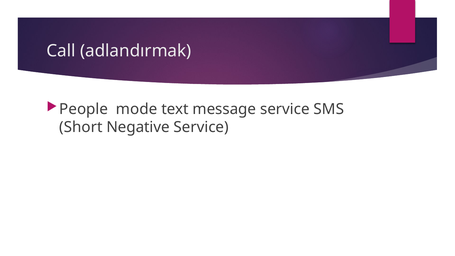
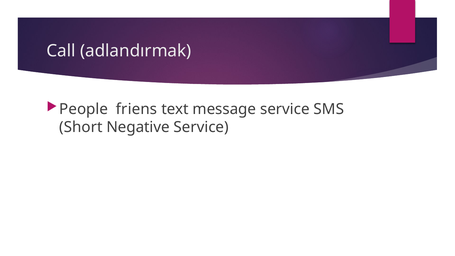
mode: mode -> friens
